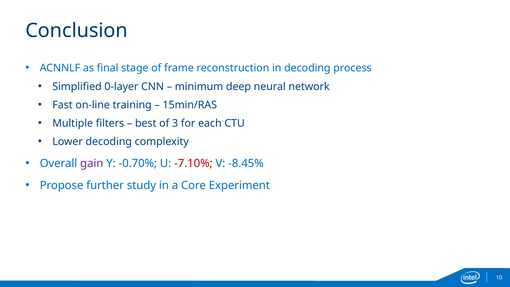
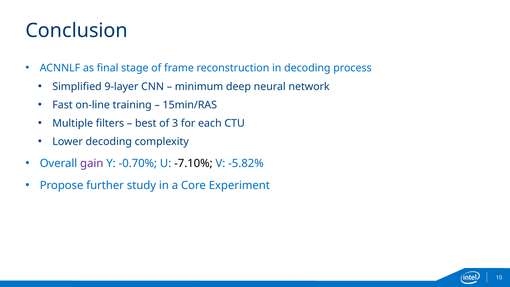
0-layer: 0-layer -> 9-layer
-7.10% colour: red -> black
-8.45%: -8.45% -> -5.82%
